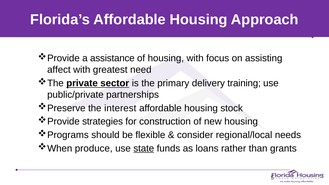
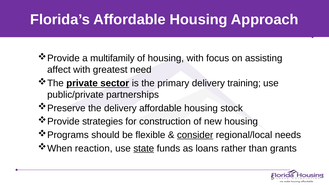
assistance: assistance -> multifamily
the interest: interest -> delivery
consider underline: none -> present
produce: produce -> reaction
